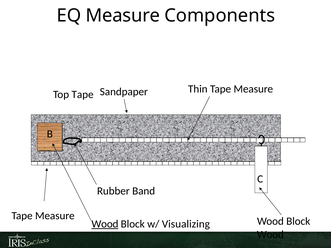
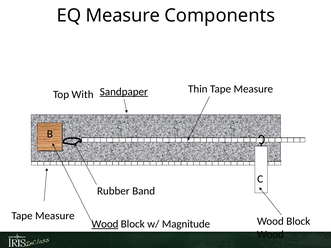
Sandpaper underline: none -> present
Top Tape: Tape -> With
Visualizing: Visualizing -> Magnitude
